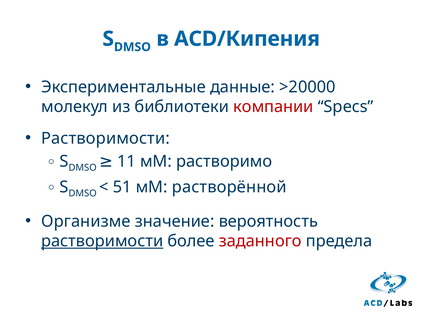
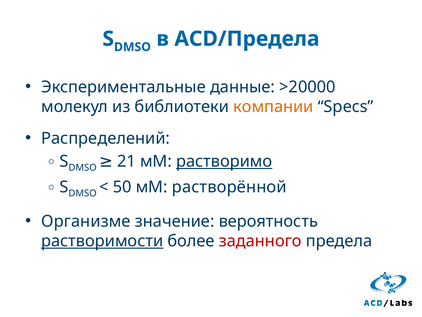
ACD/Кипения: ACD/Кипения -> ACD/Предела
компании colour: red -> orange
Растворимости at (106, 138): Растворимости -> Распределений
11: 11 -> 21
растворимо underline: none -> present
51: 51 -> 50
